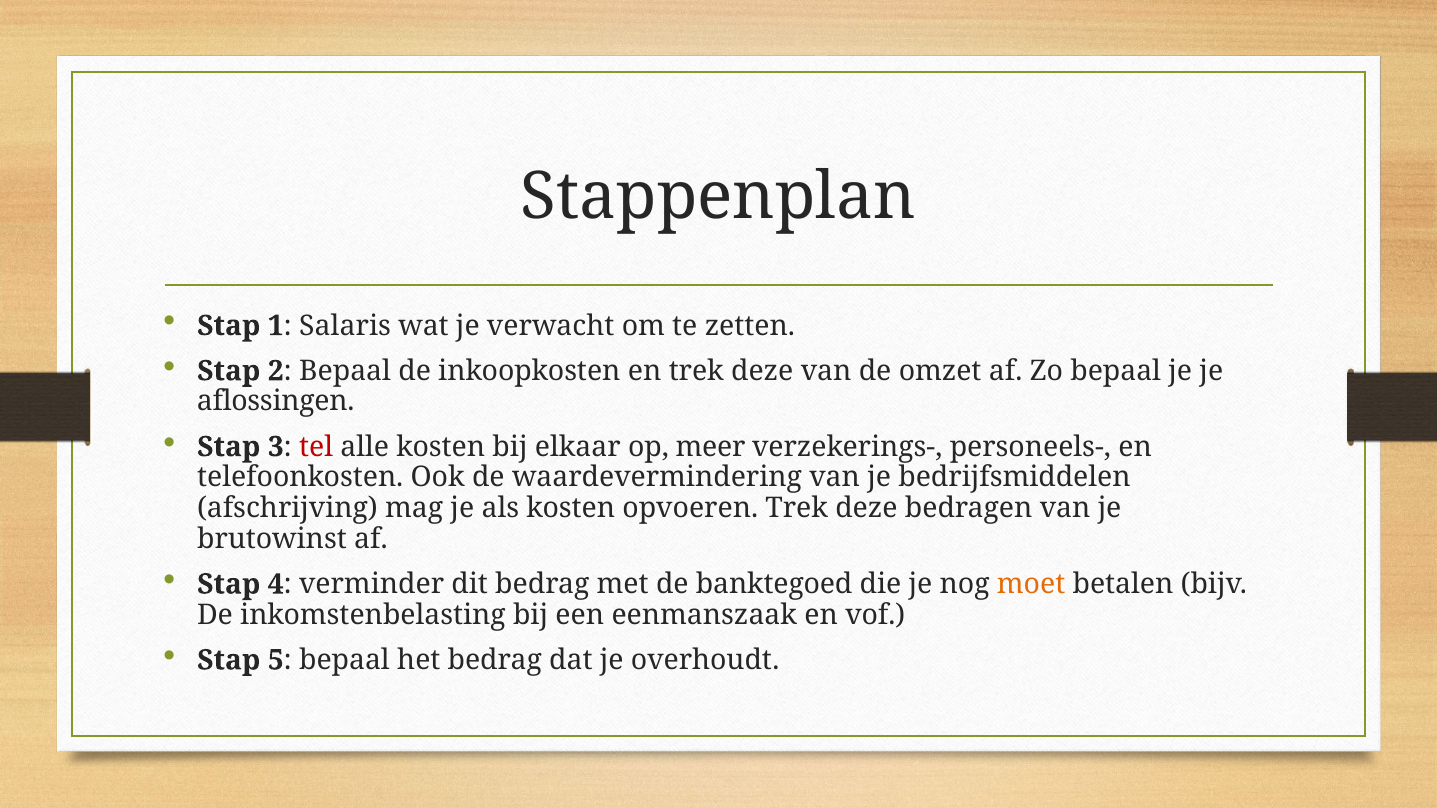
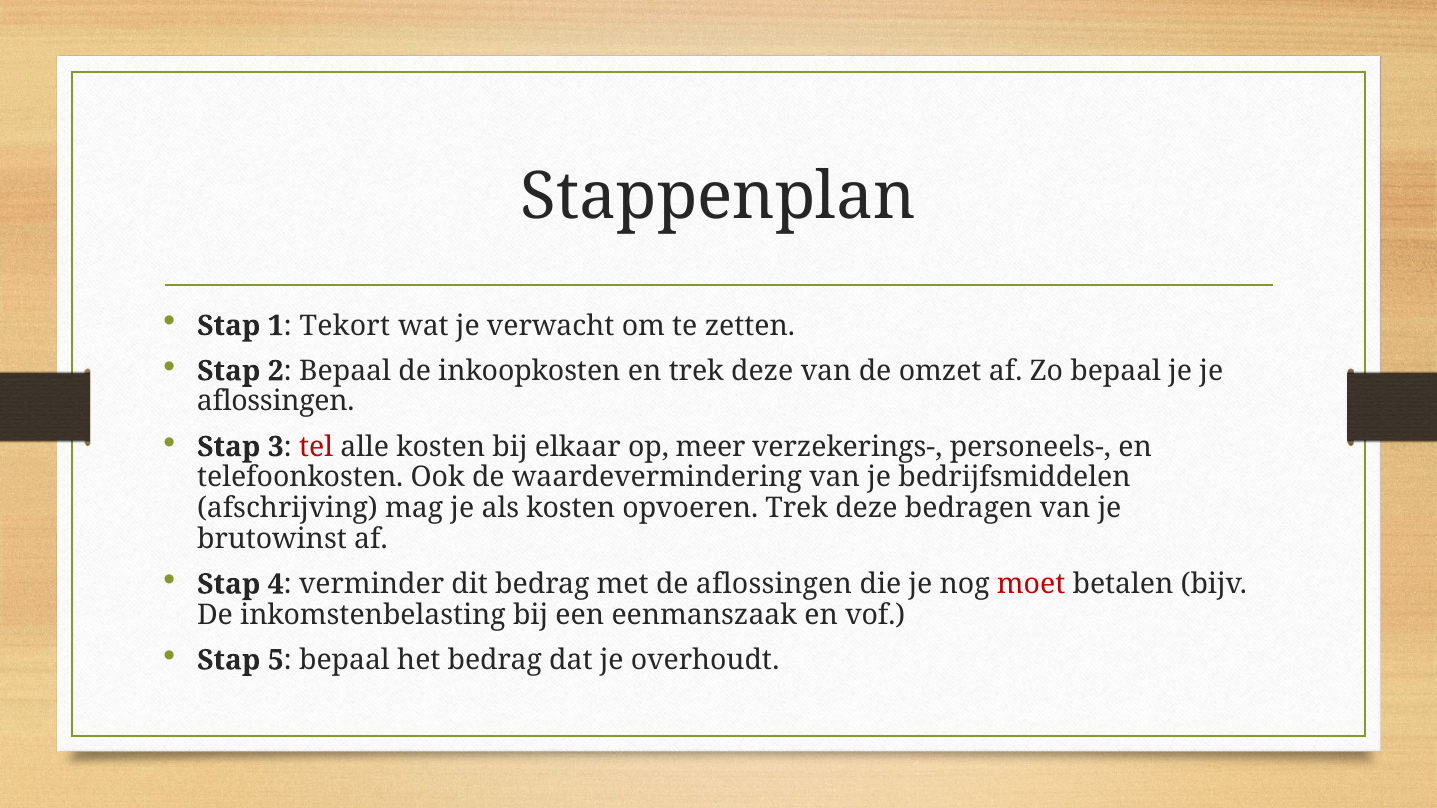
Salaris: Salaris -> Tekort
de banktegoed: banktegoed -> aflossingen
moet colour: orange -> red
